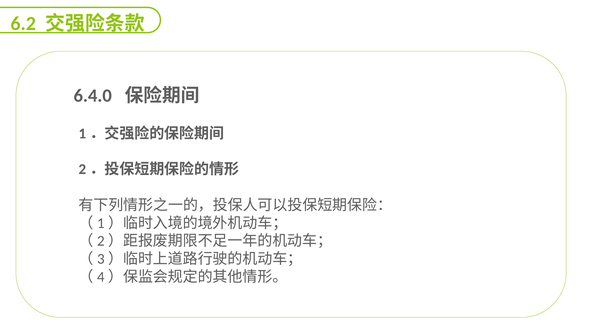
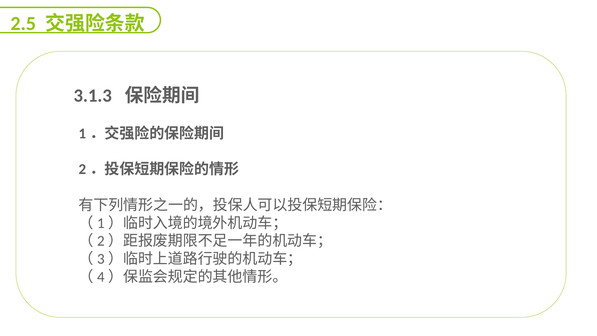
6.2: 6.2 -> 2.5
6.4.0: 6.4.0 -> 3.1.3
